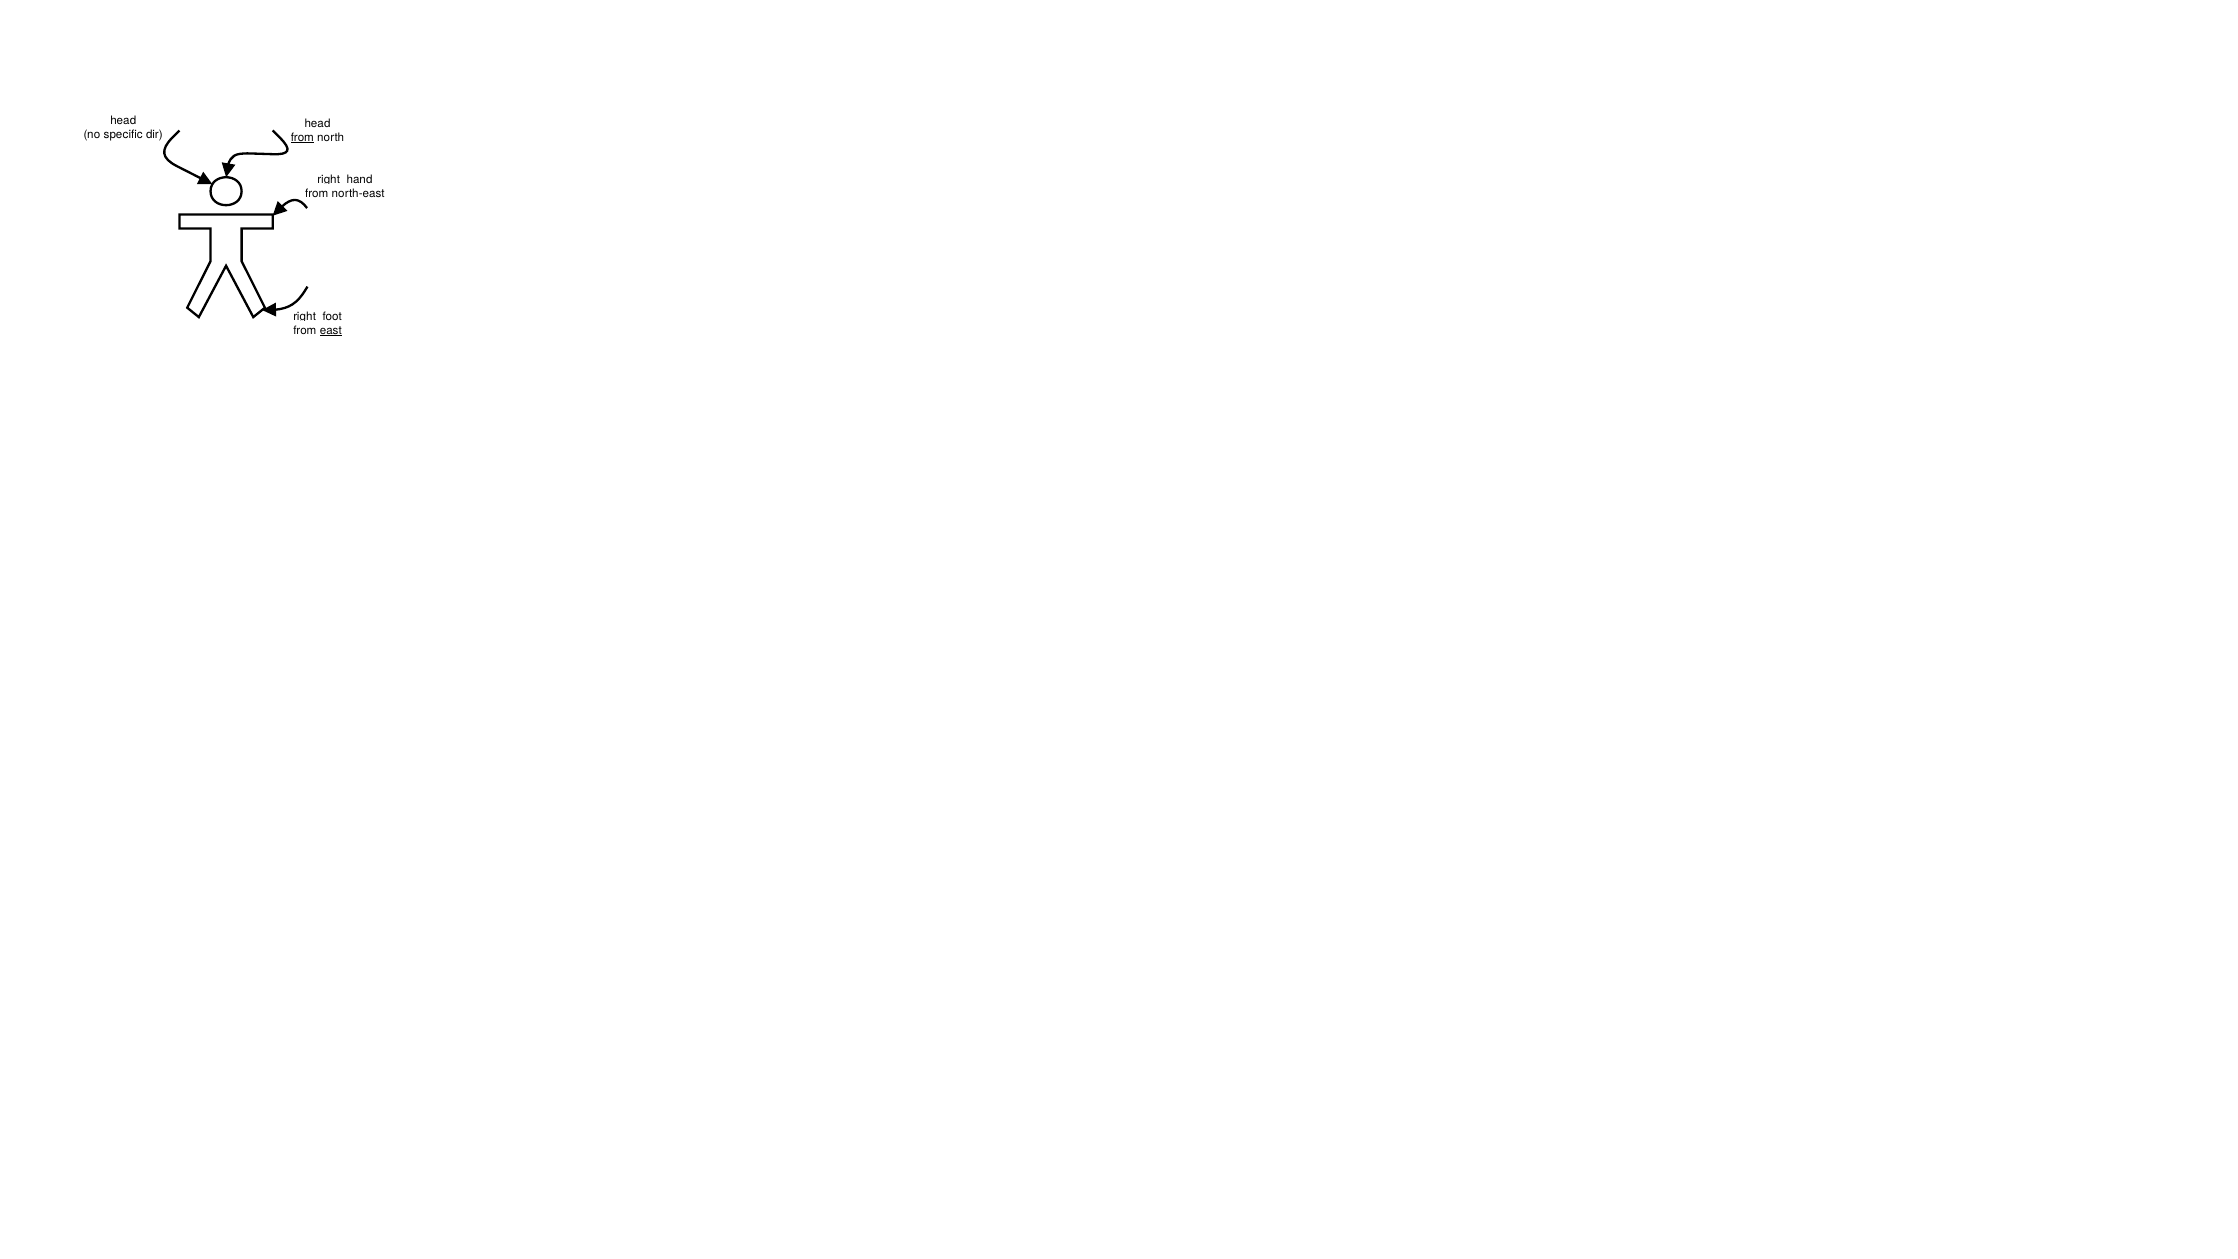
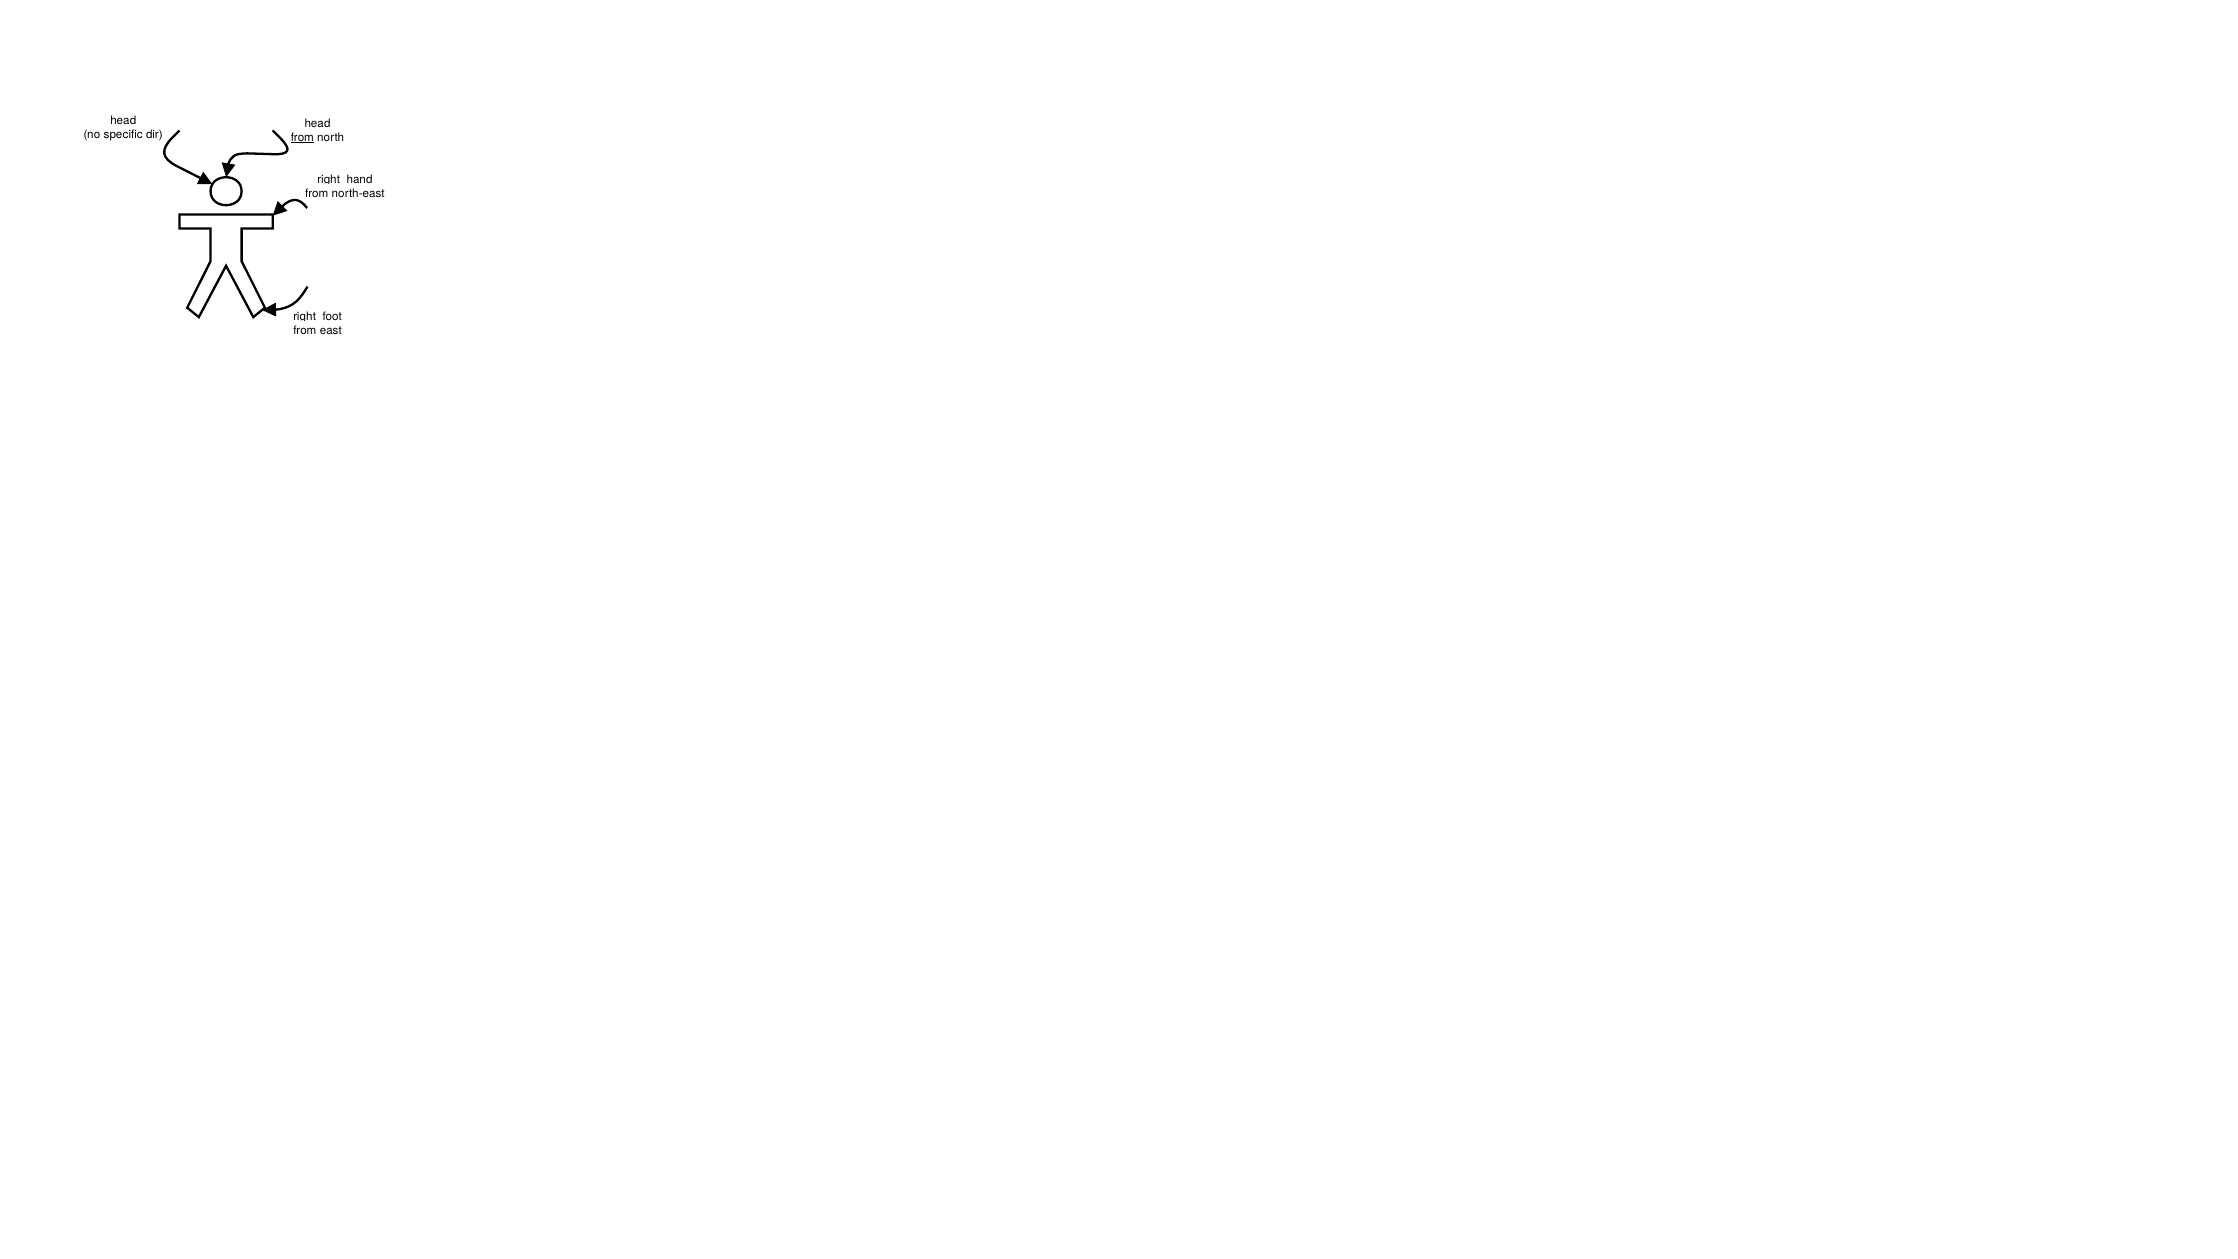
east underline: present -> none
